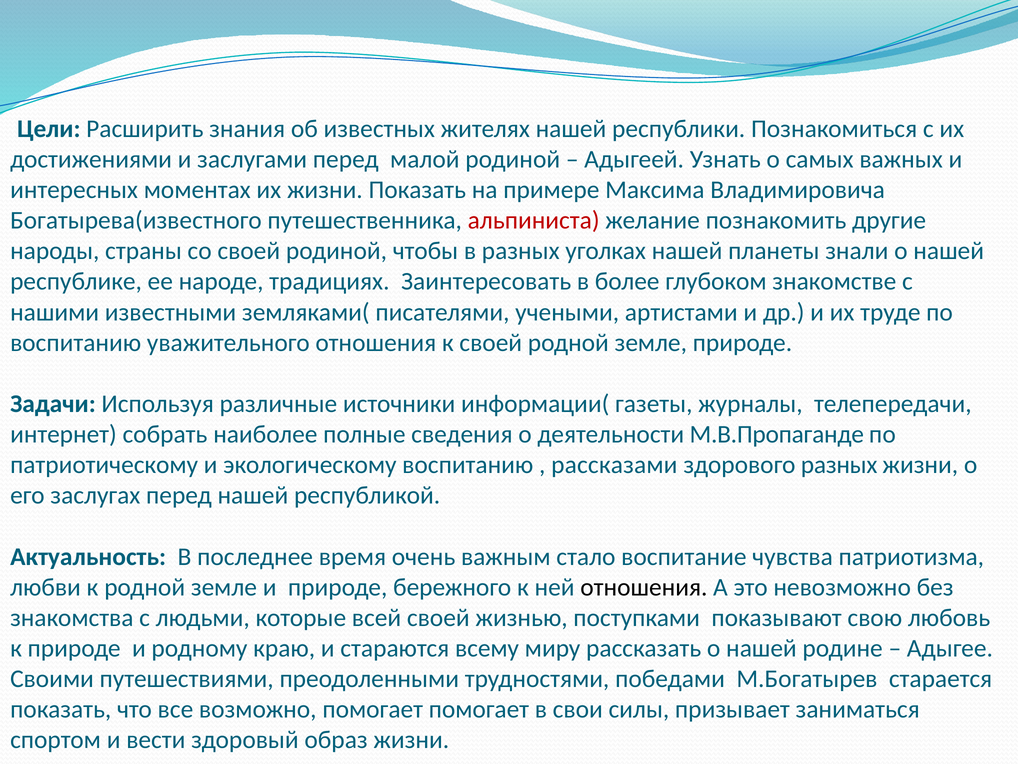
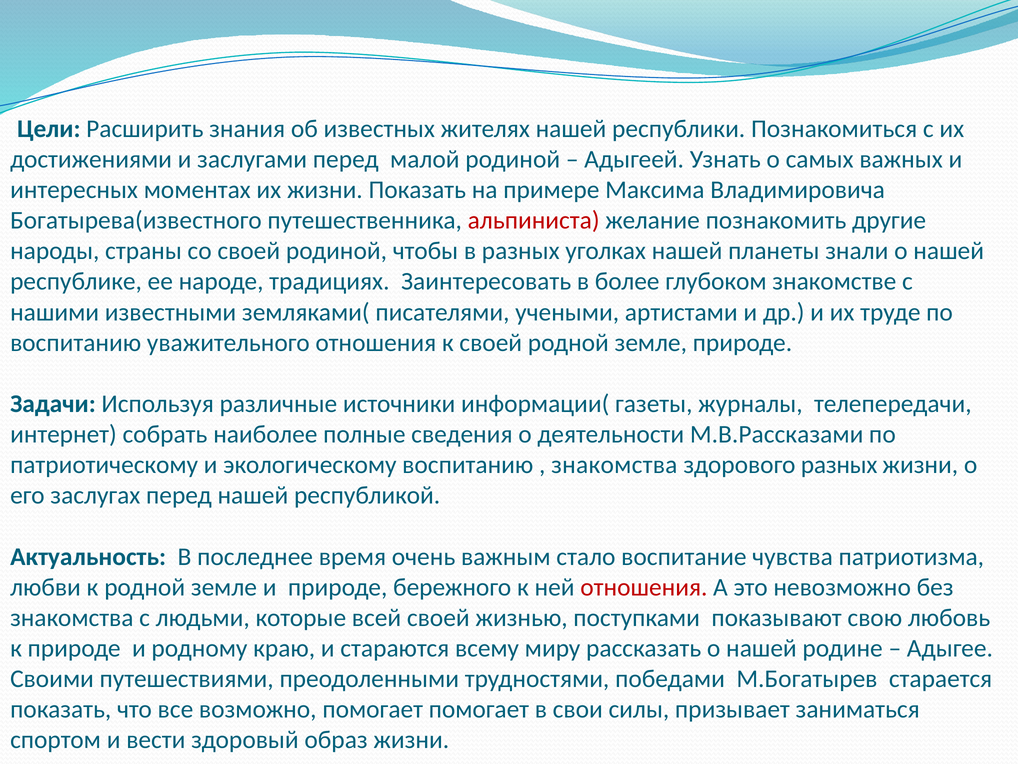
М.В.Пропаганде: М.В.Пропаганде -> М.В.Рассказами
рассказами at (614, 465): рассказами -> знакомства
отношения at (644, 587) colour: black -> red
